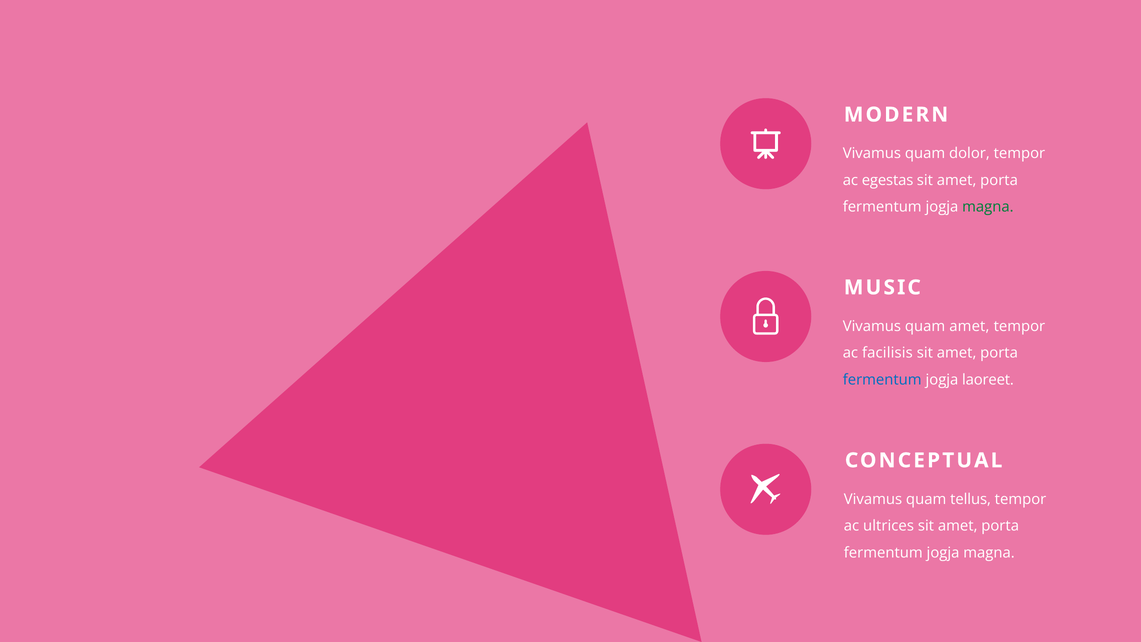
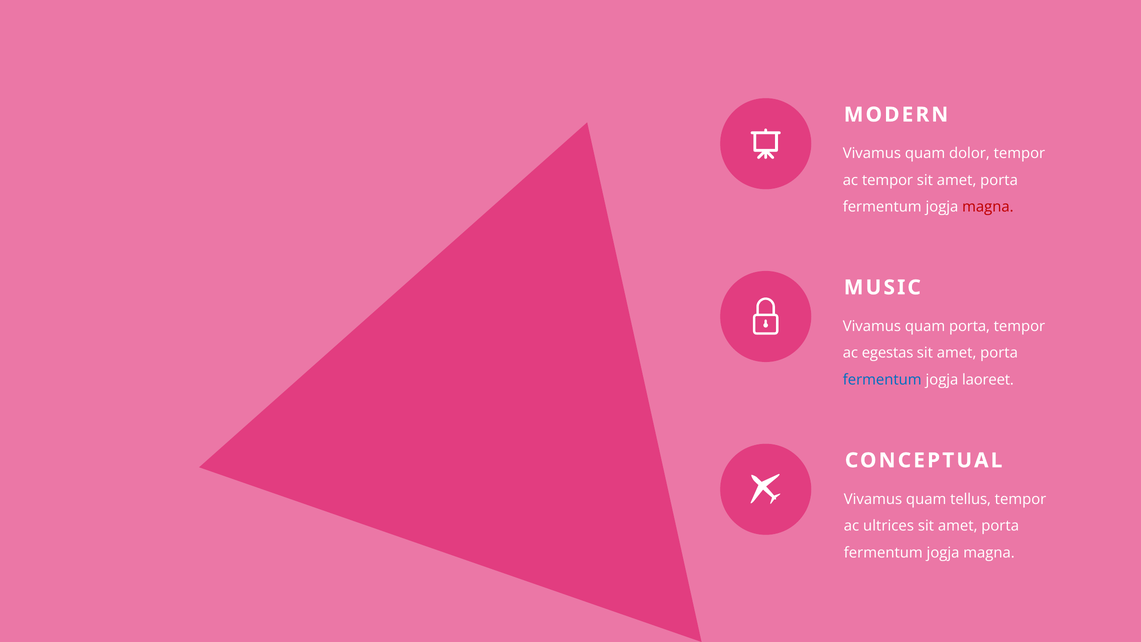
ac egestas: egestas -> tempor
magna at (988, 207) colour: green -> red
quam amet: amet -> porta
facilisis: facilisis -> egestas
